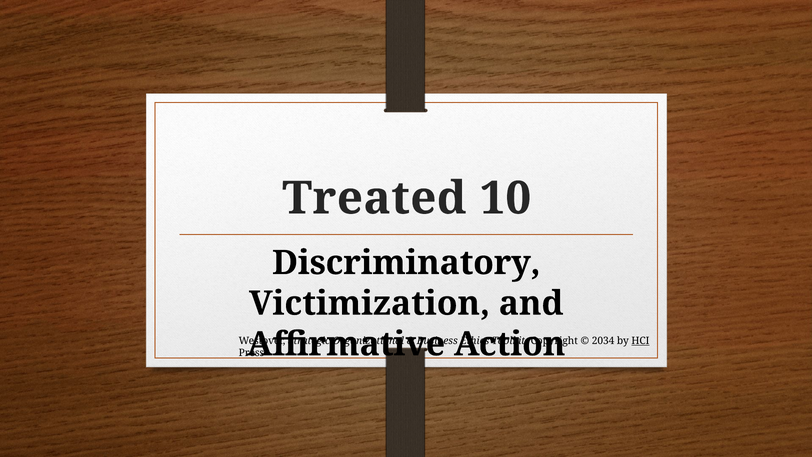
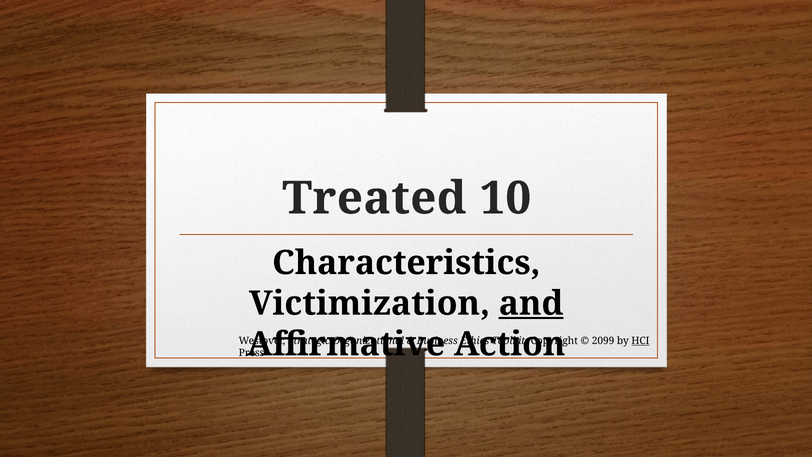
Discriminatory: Discriminatory -> Characteristics
and underline: none -> present
2034: 2034 -> 2099
